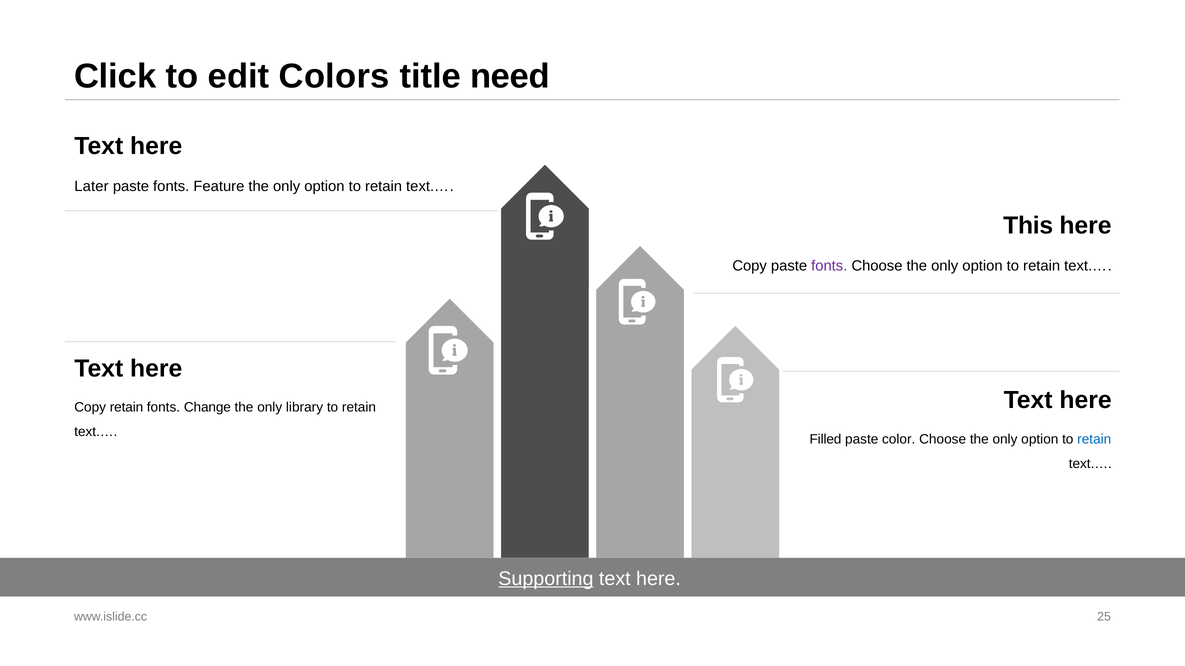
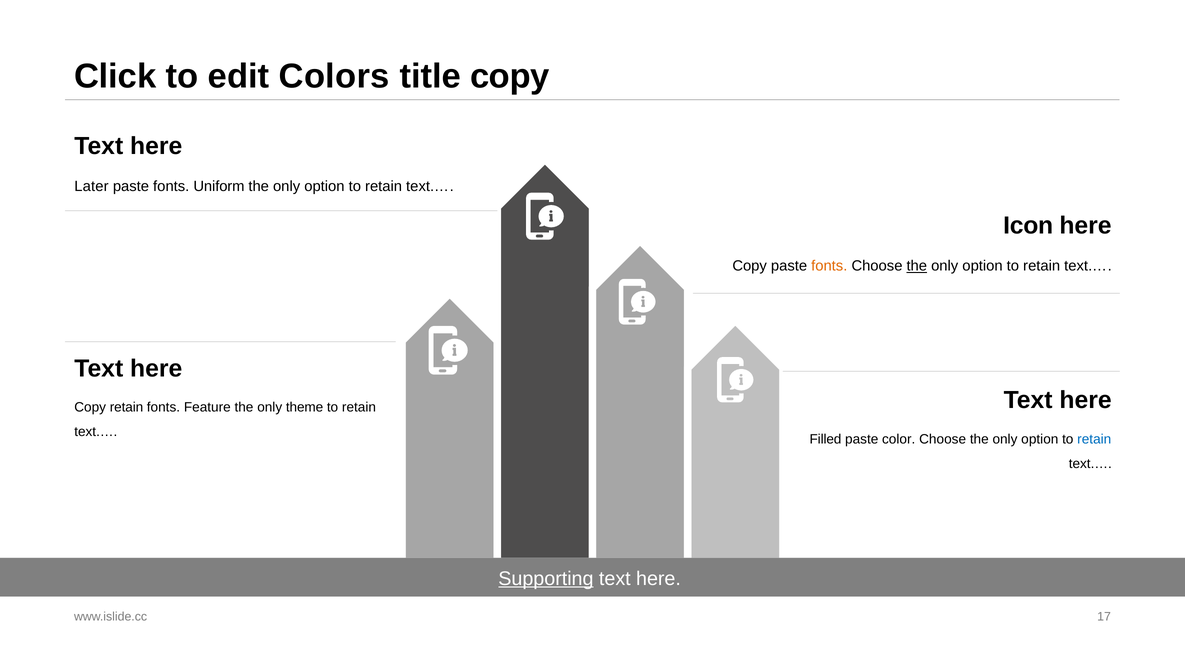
title need: need -> copy
Feature: Feature -> Uniform
This: This -> Icon
fonts at (829, 266) colour: purple -> orange
the at (917, 266) underline: none -> present
Change: Change -> Feature
library: library -> theme
25: 25 -> 17
